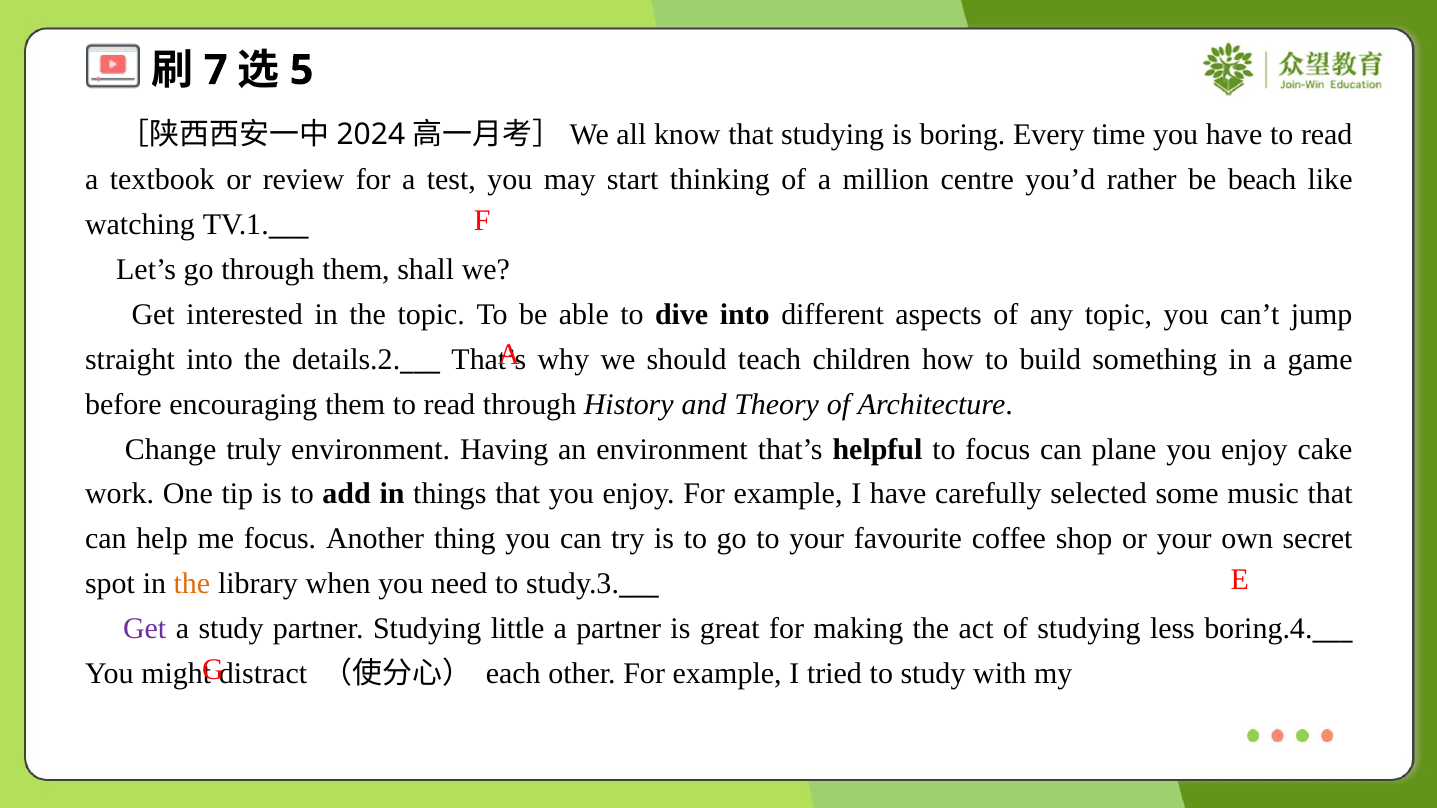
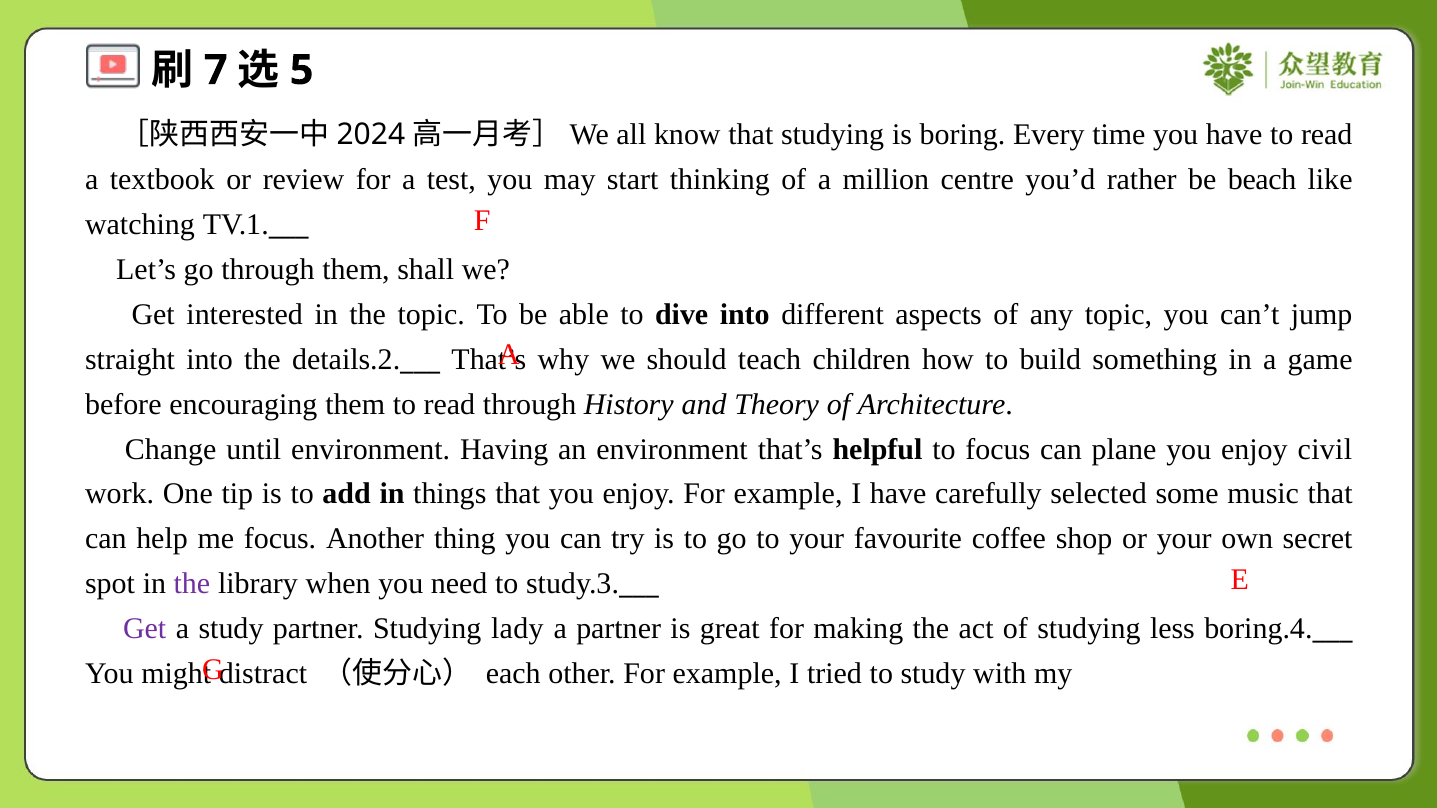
truly: truly -> until
cake: cake -> civil
the at (192, 584) colour: orange -> purple
little: little -> lady
